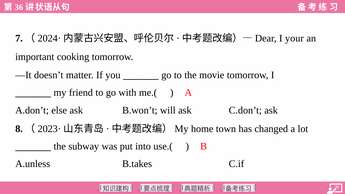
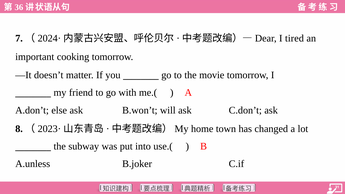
your: your -> tired
B.takes: B.takes -> B.joker
